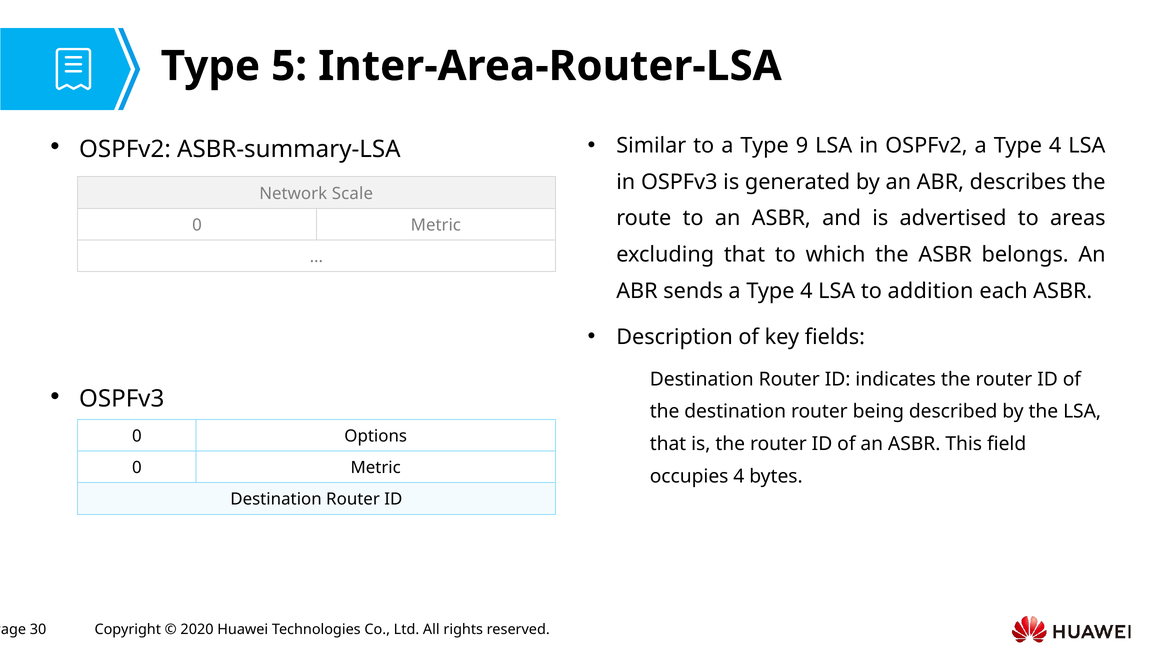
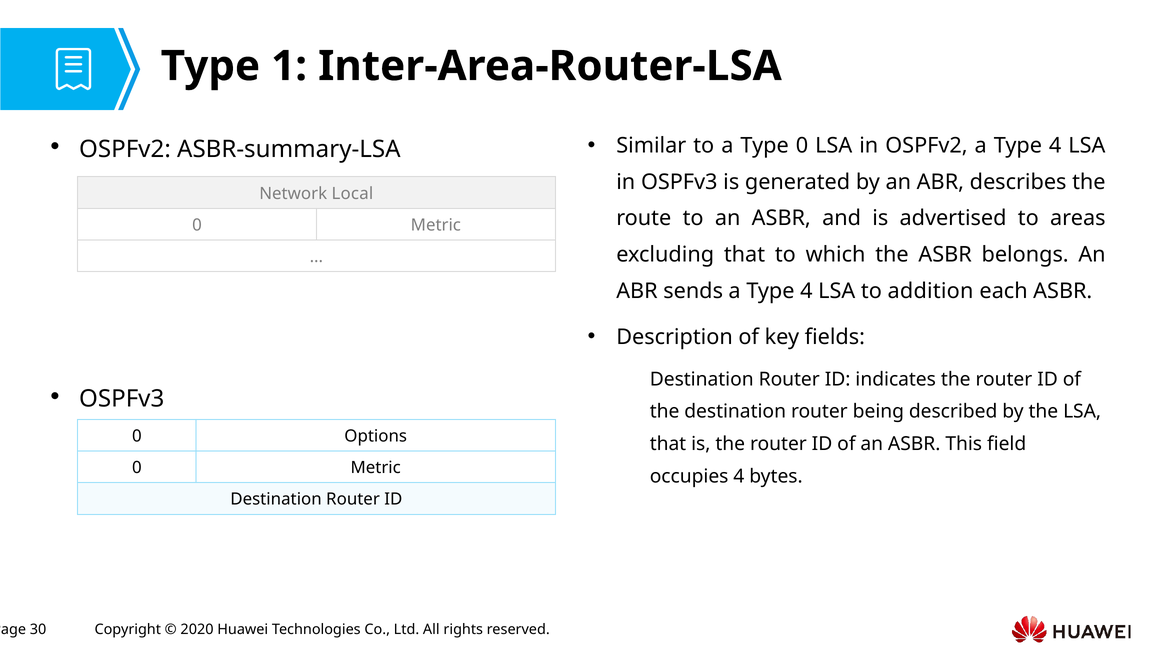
5: 5 -> 1
Type 9: 9 -> 0
Scale: Scale -> Local
